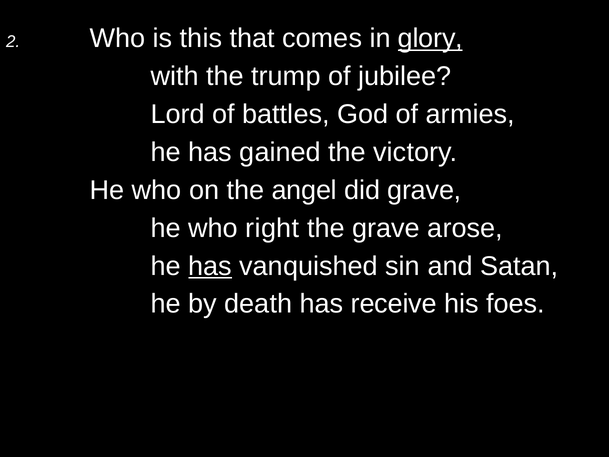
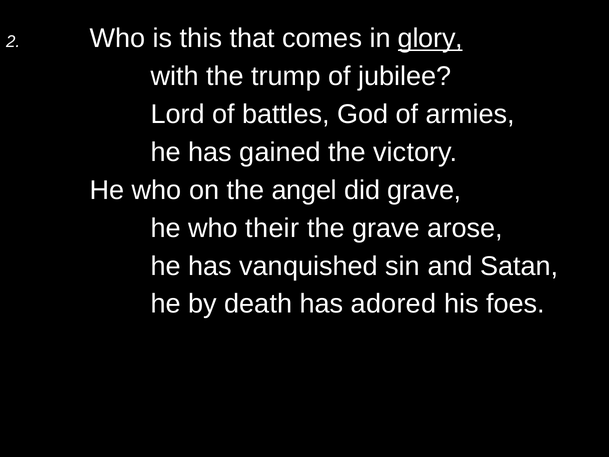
right: right -> their
has at (210, 266) underline: present -> none
receive: receive -> adored
